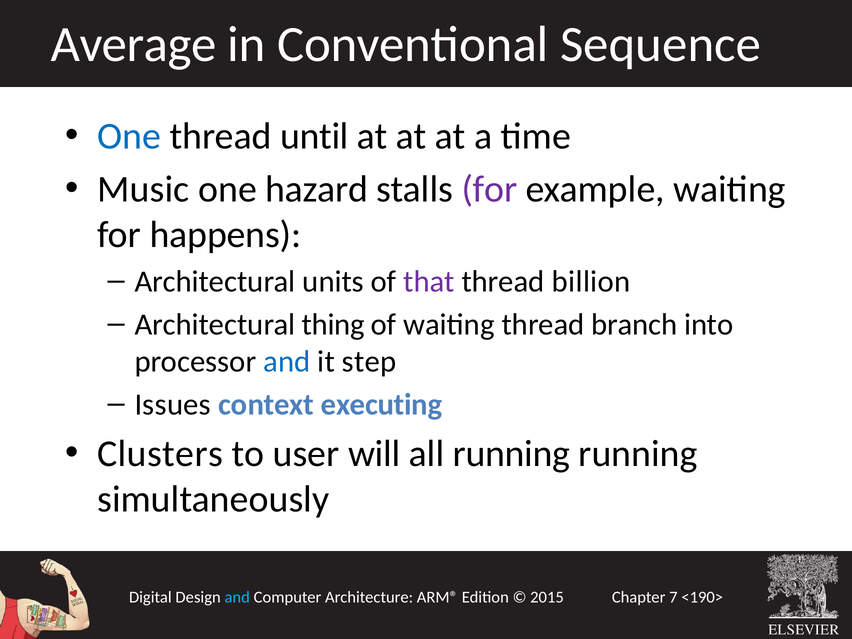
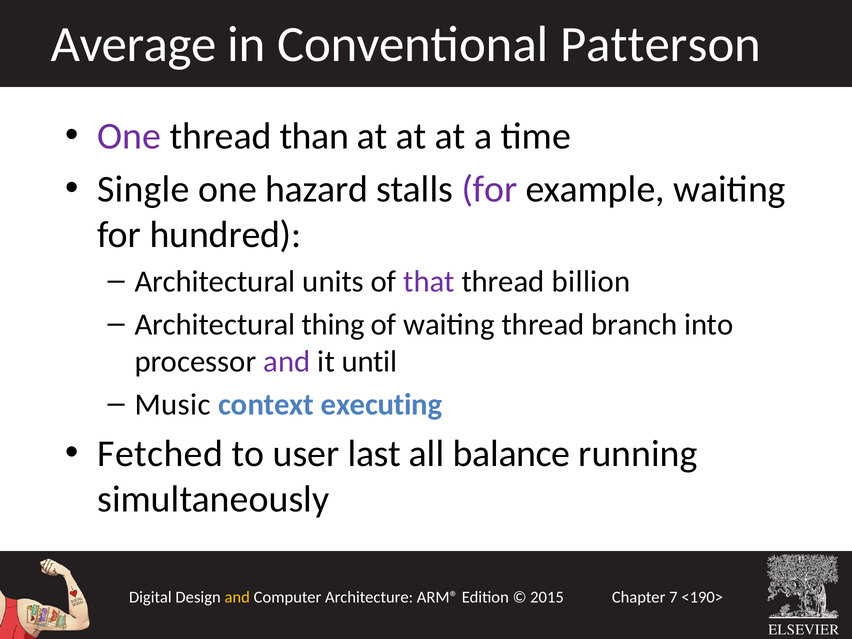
Sequence: Sequence -> Patterson
One at (129, 136) colour: blue -> purple
until: until -> than
Music: Music -> Single
happens: happens -> hundred
and at (287, 361) colour: blue -> purple
step: step -> until
Issues: Issues -> Music
Clusters: Clusters -> Fetched
will: will -> last
all running: running -> balance
and at (237, 598) colour: light blue -> yellow
